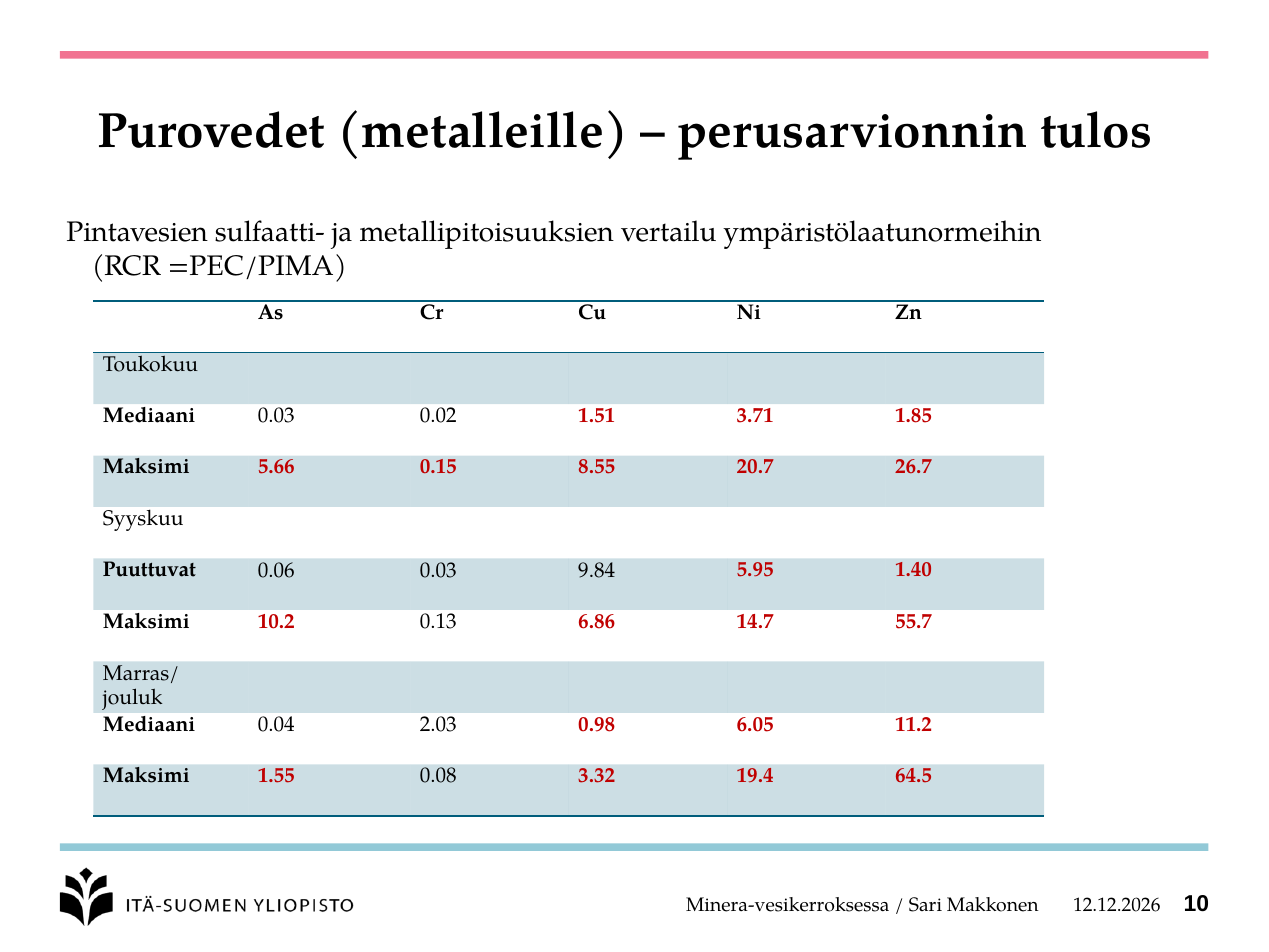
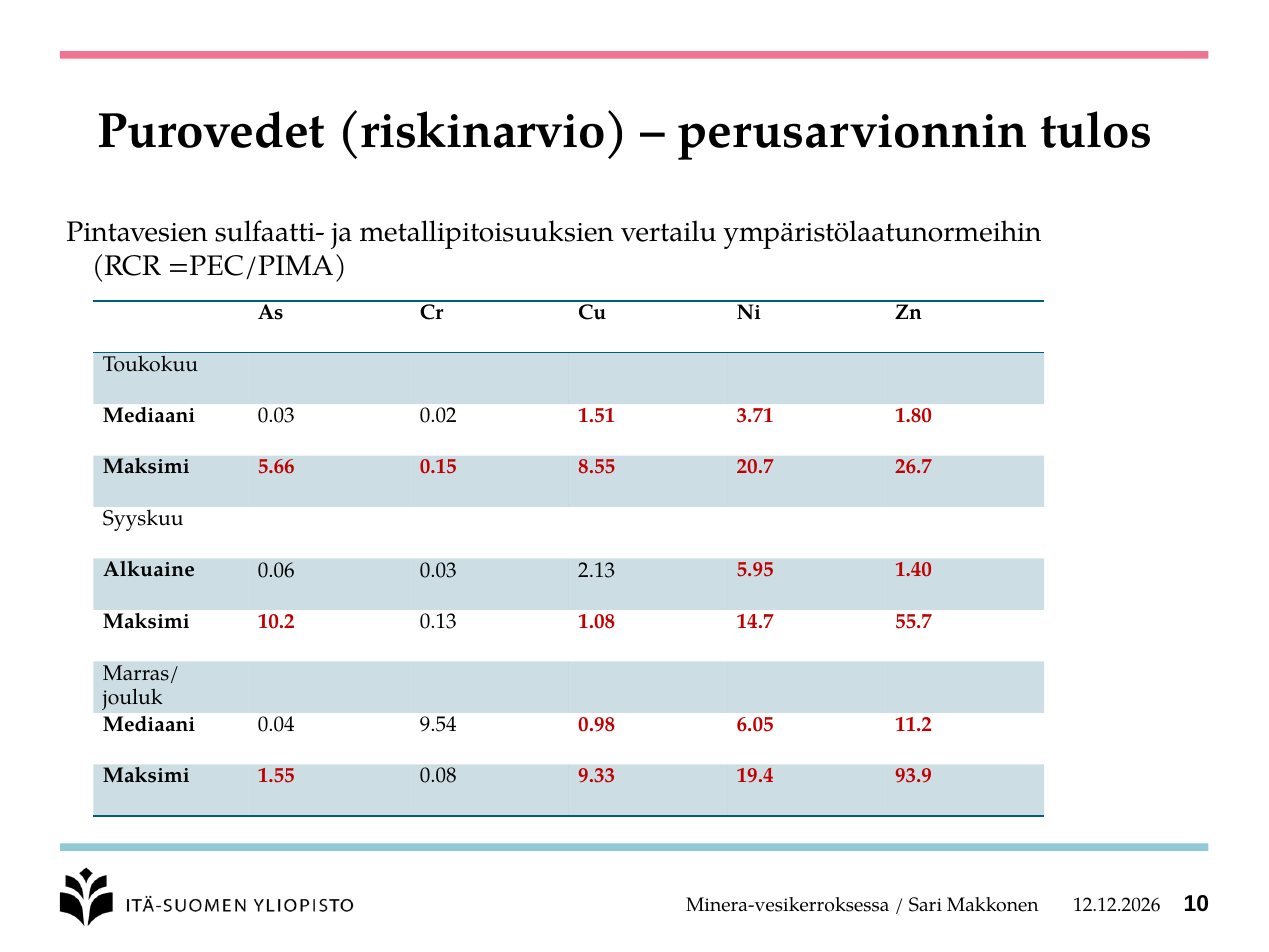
metalleille: metalleille -> riskinarvio
1.85: 1.85 -> 1.80
Puuttuvat: Puuttuvat -> Alkuaine
9.84: 9.84 -> 2.13
6.86: 6.86 -> 1.08
2.03: 2.03 -> 9.54
3.32: 3.32 -> 9.33
64.5: 64.5 -> 93.9
